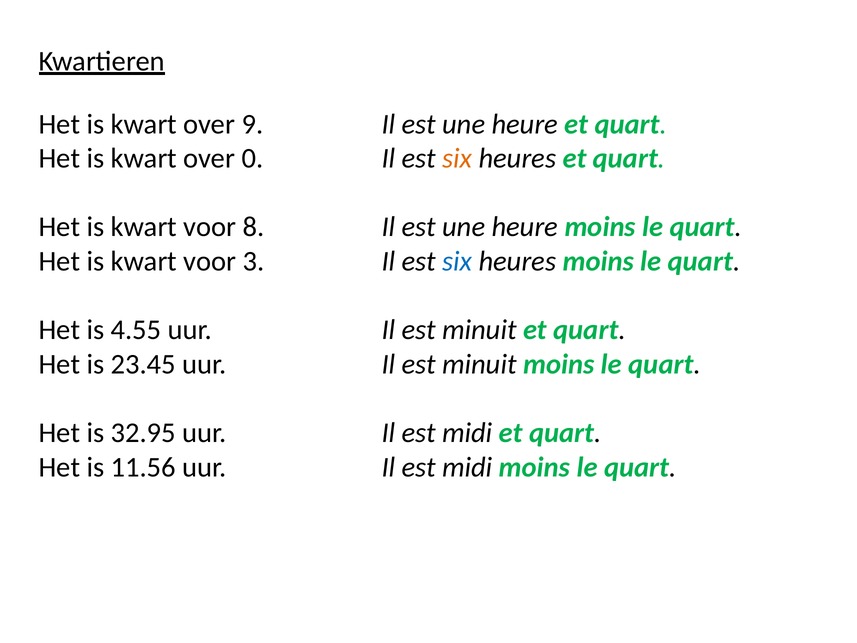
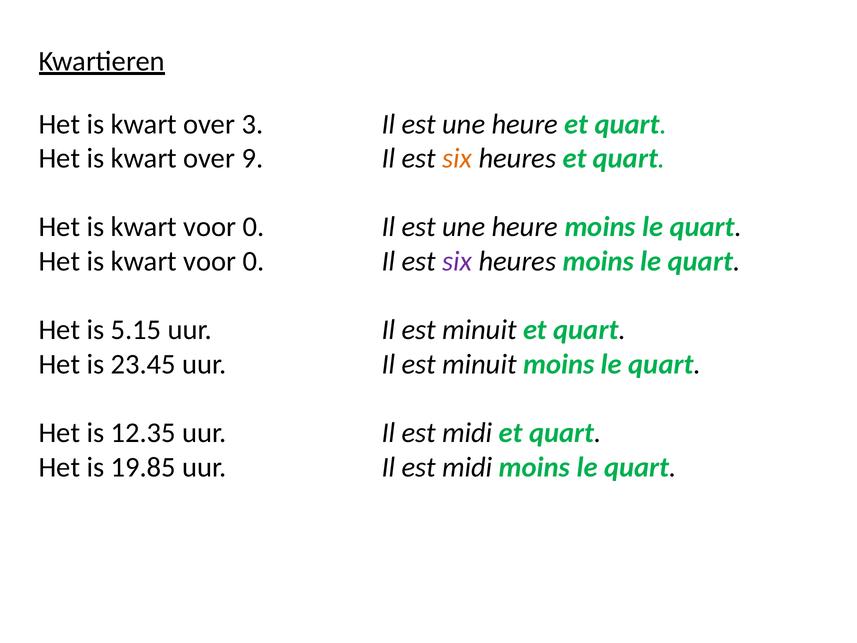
9: 9 -> 3
0: 0 -> 9
8 at (253, 227): 8 -> 0
3 at (253, 261): 3 -> 0
six at (457, 261) colour: blue -> purple
4.55: 4.55 -> 5.15
32.95: 32.95 -> 12.35
11.56: 11.56 -> 19.85
